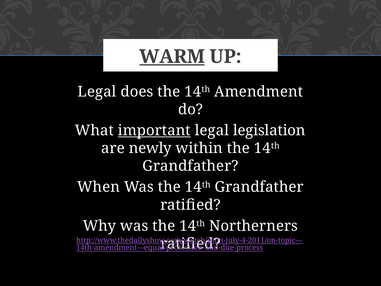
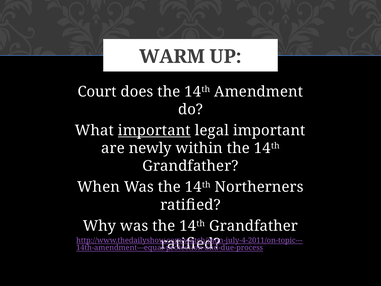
WARM underline: present -> none
Legal at (97, 92): Legal -> Court
legal legislation: legislation -> important
Was the 14th Grandfather: Grandfather -> Northerners
was the 14th Northerners: Northerners -> Grandfather
